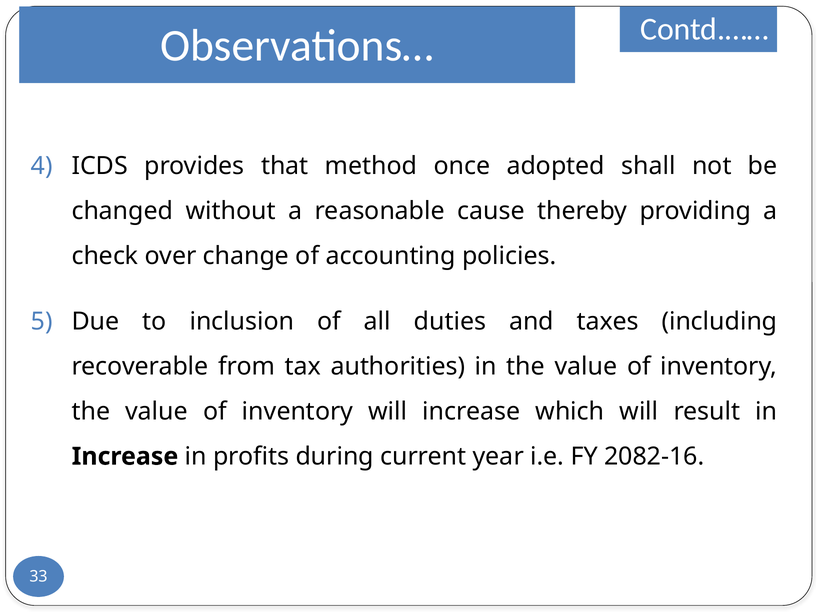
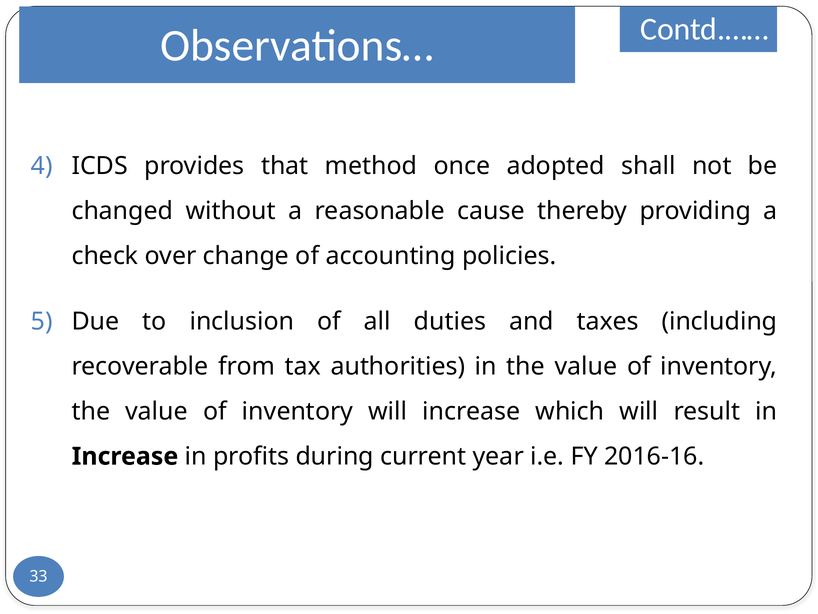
2082-16: 2082-16 -> 2016-16
